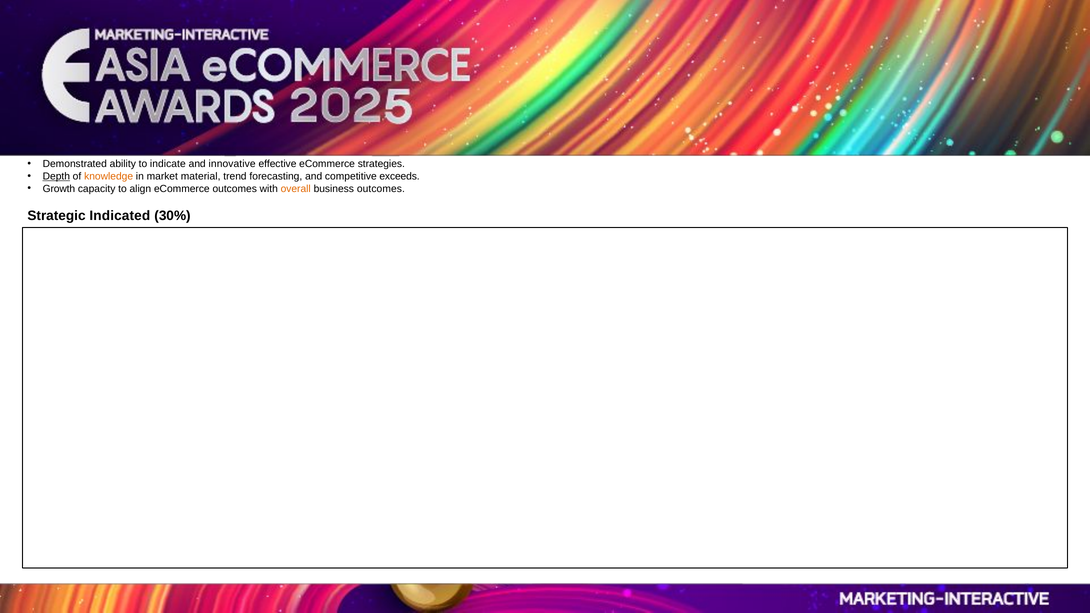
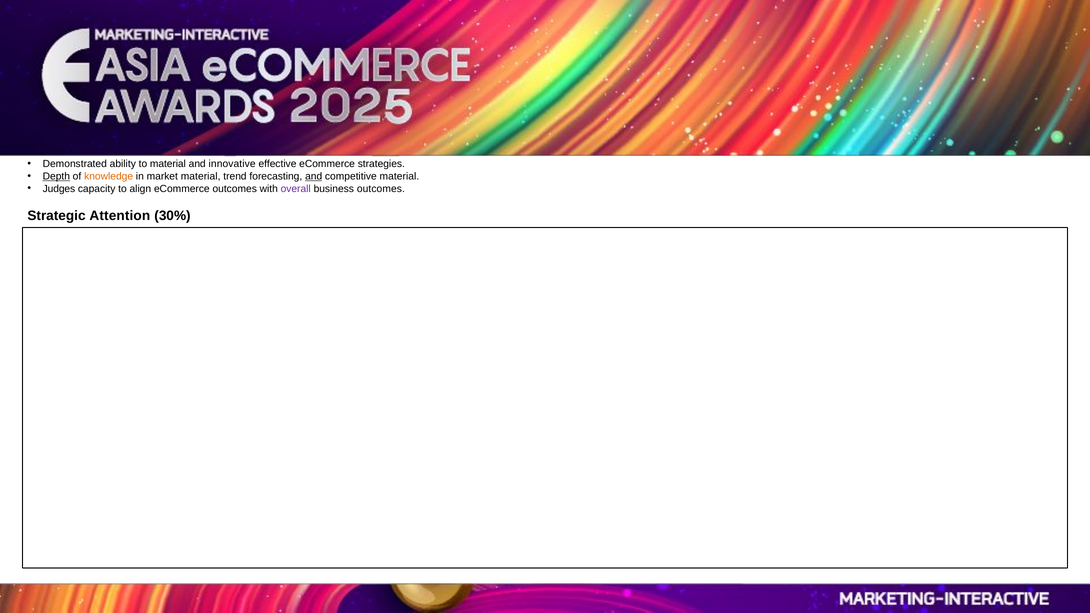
to indicate: indicate -> material
and at (314, 176) underline: none -> present
competitive exceeds: exceeds -> material
Growth: Growth -> Judges
overall colour: orange -> purple
Indicated: Indicated -> Attention
